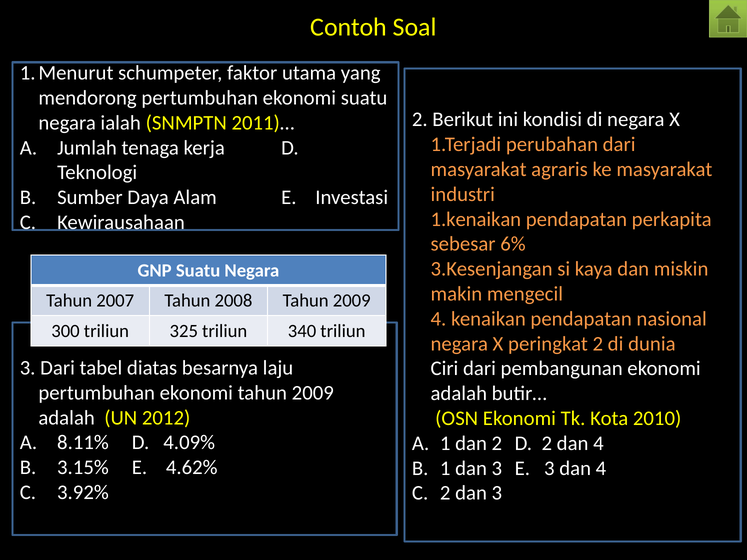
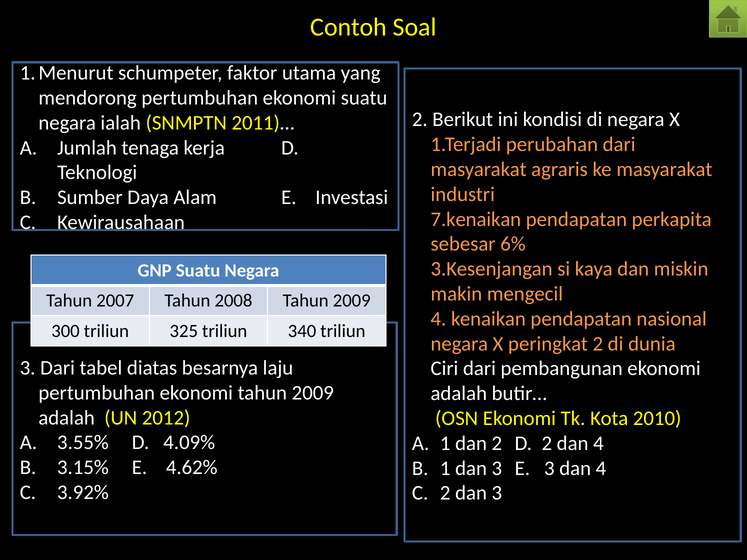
1.kenaikan: 1.kenaikan -> 7.kenaikan
8.11%: 8.11% -> 3.55%
